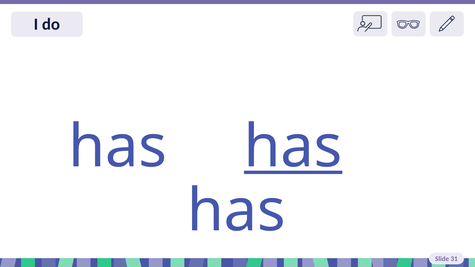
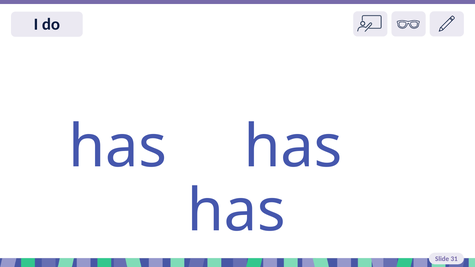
has at (293, 147) underline: present -> none
